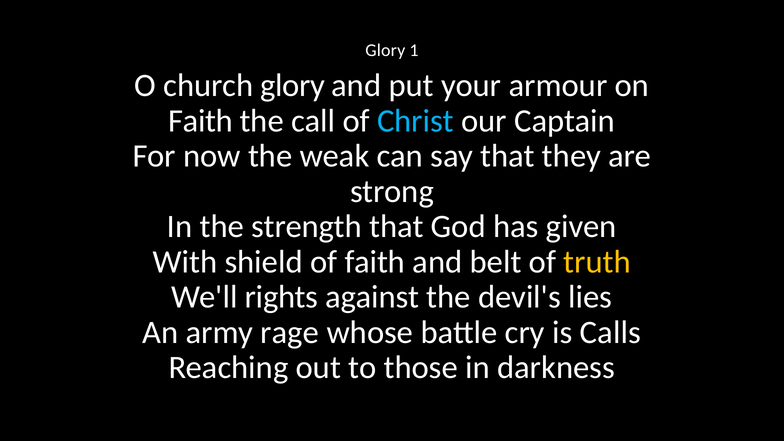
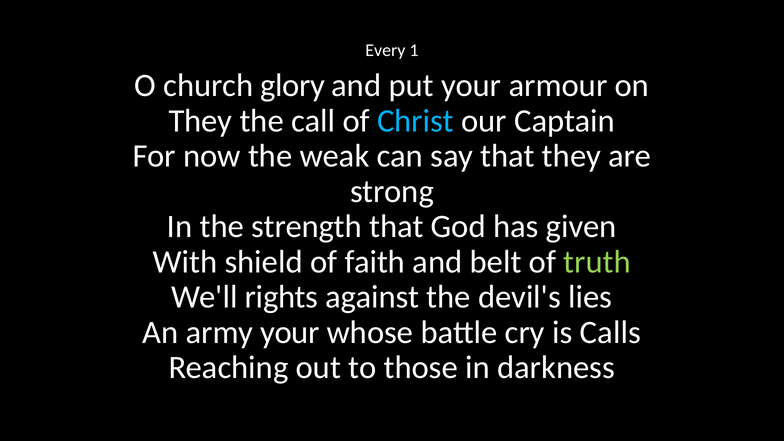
Glory at (385, 50): Glory -> Every
Faith at (201, 121): Faith -> They
truth colour: yellow -> light green
army rage: rage -> your
